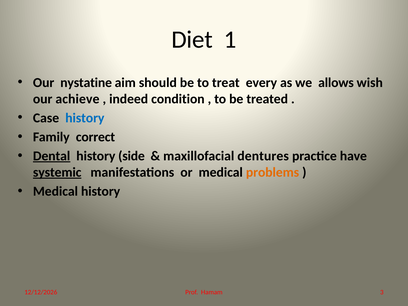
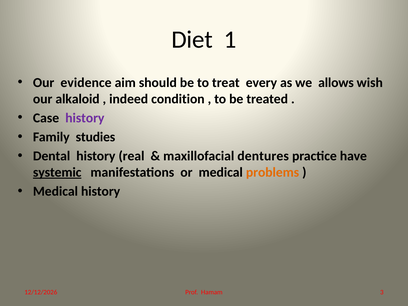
nystatine: nystatine -> evidence
achieve: achieve -> alkaloid
history at (85, 118) colour: blue -> purple
correct: correct -> studies
Dental underline: present -> none
side: side -> real
